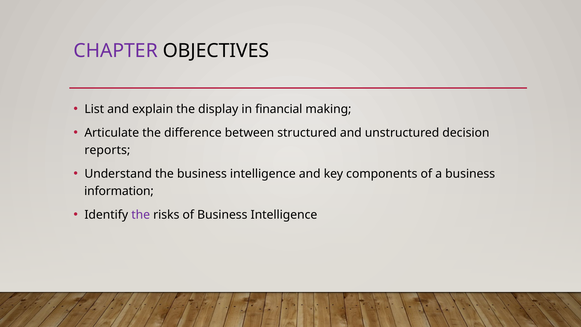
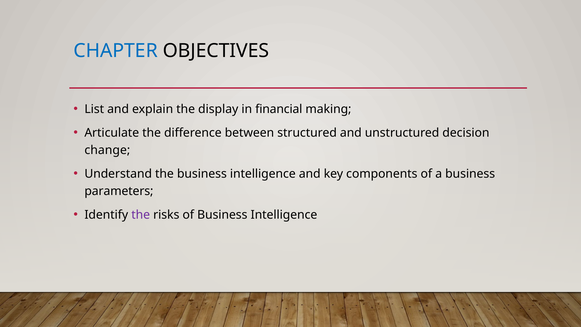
CHAPTER colour: purple -> blue
reports: reports -> change
information: information -> parameters
